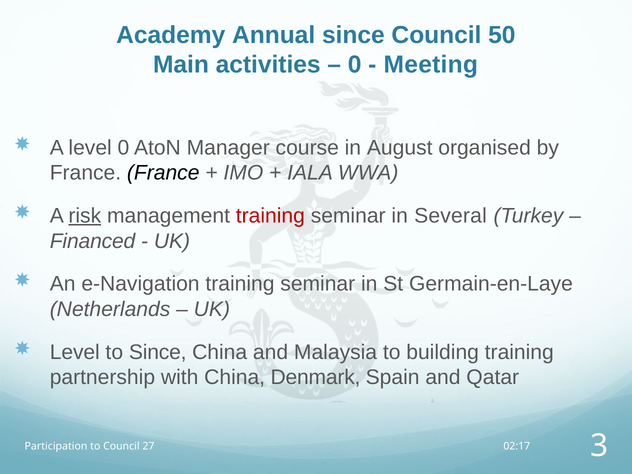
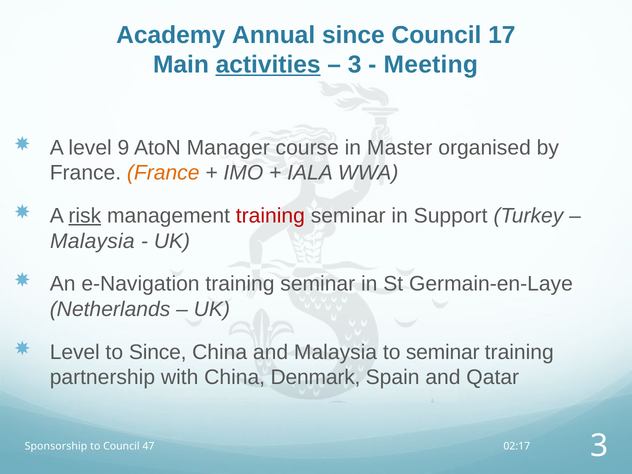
50: 50 -> 17
activities underline: none -> present
0 at (355, 65): 0 -> 3
level 0: 0 -> 9
August: August -> Master
France at (163, 173) colour: black -> orange
Several: Several -> Support
Financed at (93, 241): Financed -> Malaysia
to building: building -> seminar
Participation: Participation -> Sponsorship
27: 27 -> 47
